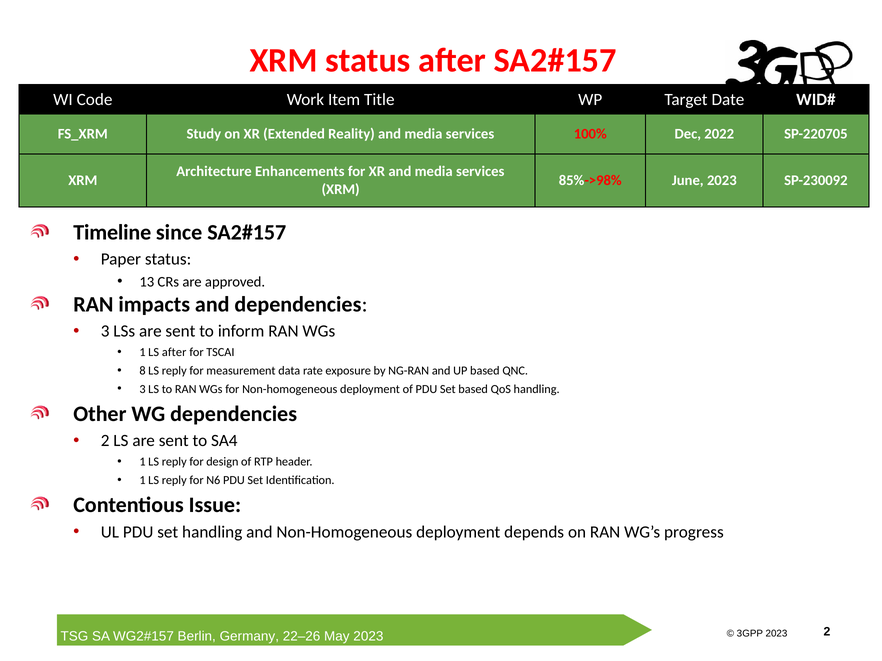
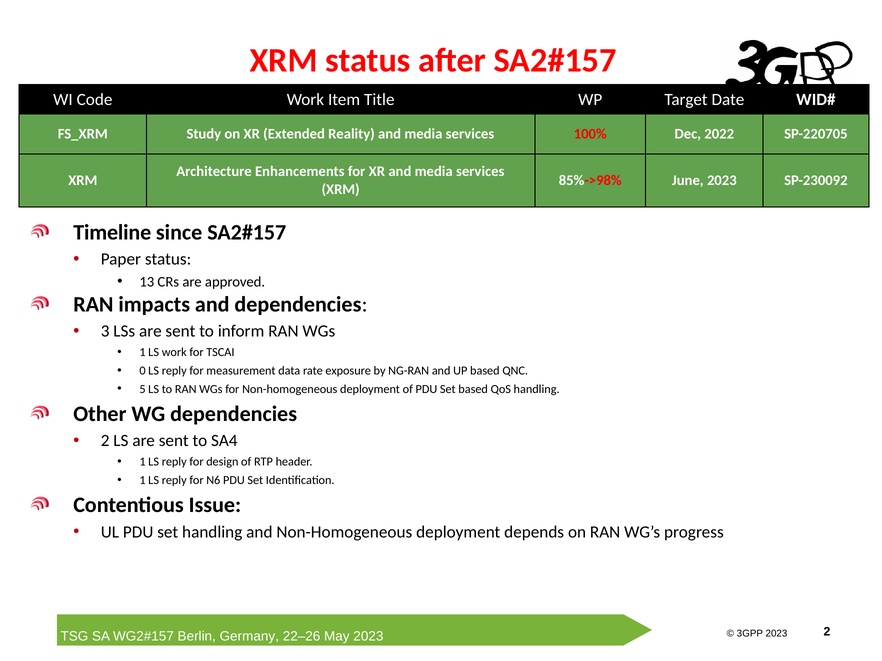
LS after: after -> work
8: 8 -> 0
3 at (143, 389): 3 -> 5
